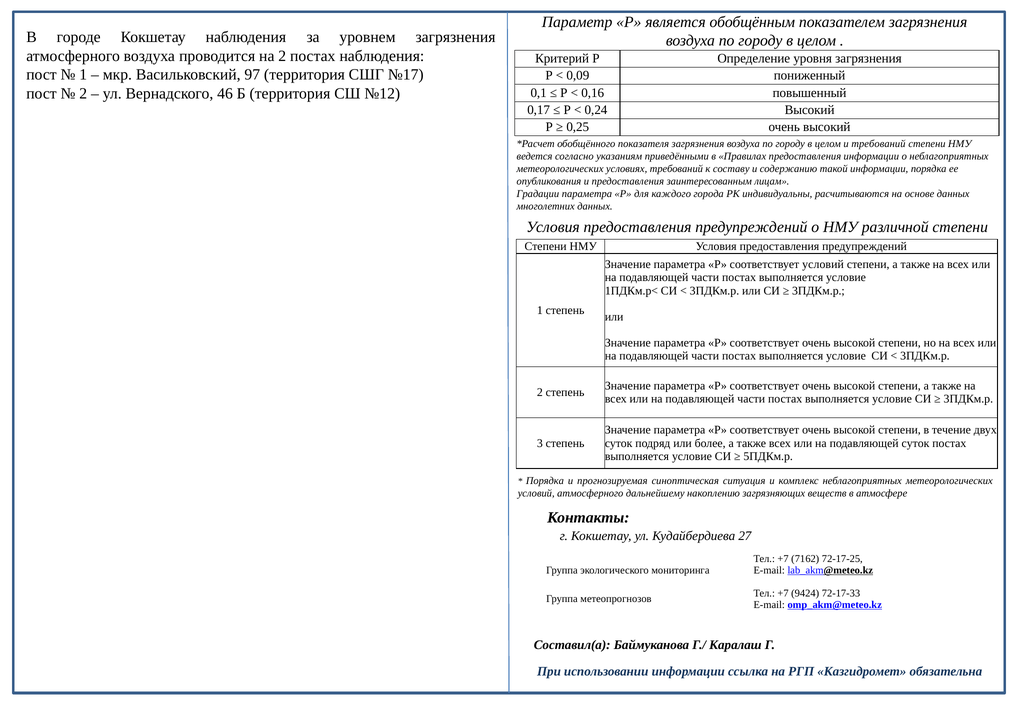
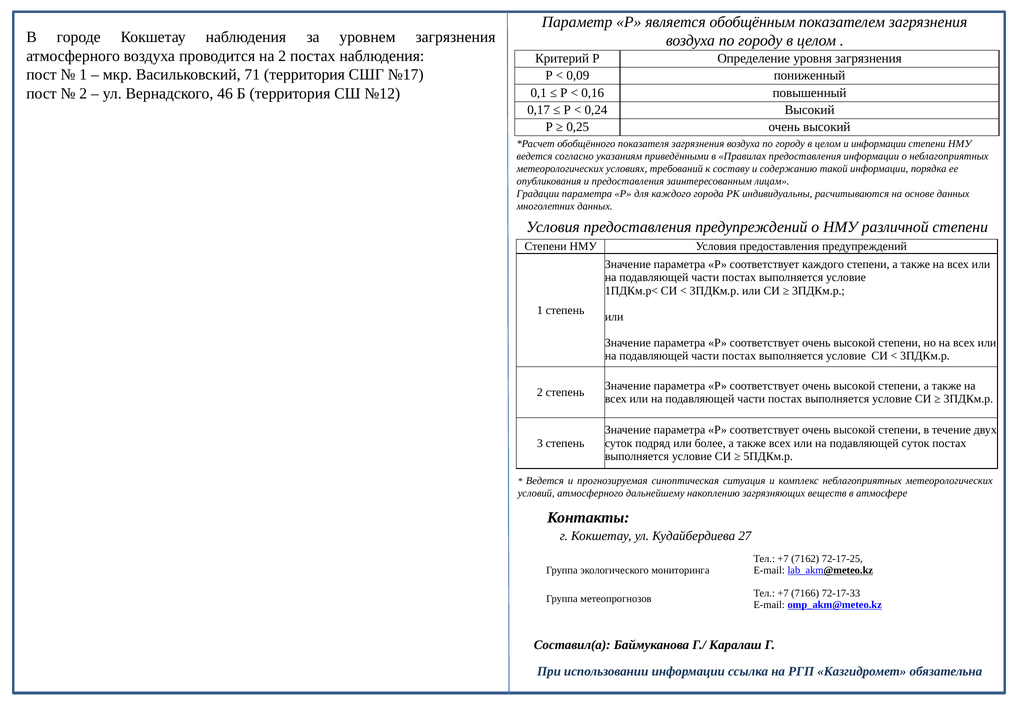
97: 97 -> 71
и требований: требований -> информации
соответствует условий: условий -> каждого
Порядка at (545, 481): Порядка -> Ведется
9424: 9424 -> 7166
